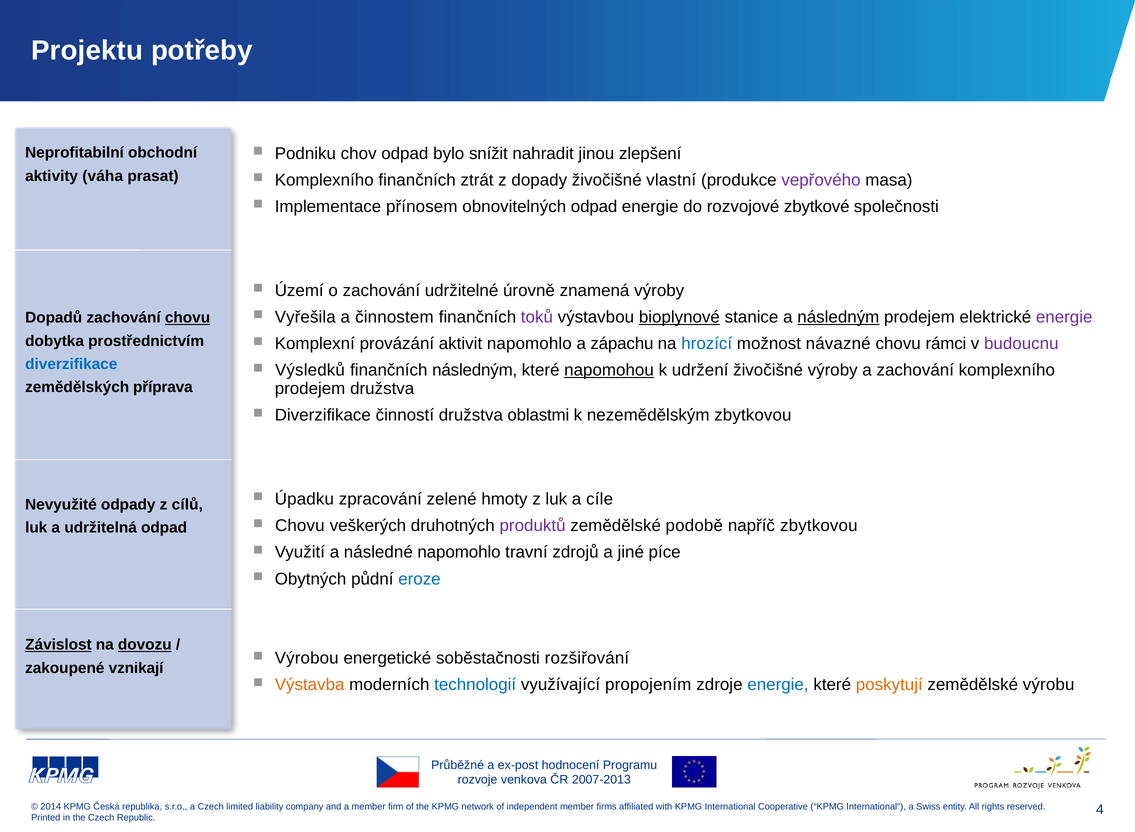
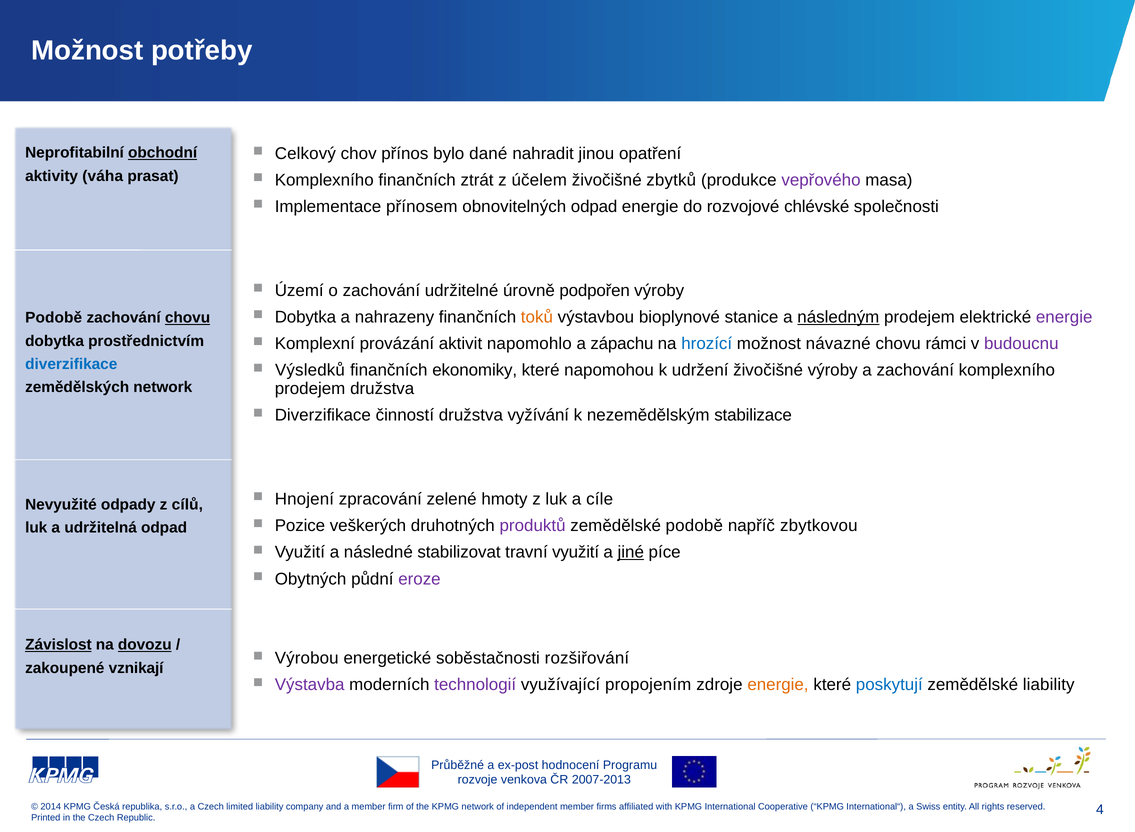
Projektu at (87, 51): Projektu -> Možnost
Podniku: Podniku -> Celkový
chov odpad: odpad -> přínos
snížit: snížit -> dané
zlepšení: zlepšení -> opatření
obchodní underline: none -> present
dopady: dopady -> účelem
vlastní: vlastní -> zbytků
zbytkové: zbytkové -> chlévské
znamená: znamená -> podpořen
Vyřešila at (305, 317): Vyřešila -> Dobytka
činnostem: činnostem -> nahrazeny
toků colour: purple -> orange
bioplynové underline: present -> none
Dopadů at (54, 318): Dopadů -> Podobě
finančních následným: následným -> ekonomiky
napomohou underline: present -> none
zemědělských příprava: příprava -> network
oblastmi: oblastmi -> vyžívání
nezemědělským zbytkovou: zbytkovou -> stabilizace
Úpadku: Úpadku -> Hnojení
Chovu at (300, 525): Chovu -> Pozice
následné napomohlo: napomohlo -> stabilizovat
travní zdrojů: zdrojů -> využití
jiné underline: none -> present
eroze colour: blue -> purple
Výstavba colour: orange -> purple
technologií colour: blue -> purple
energie at (778, 684) colour: blue -> orange
poskytují colour: orange -> blue
zemědělské výrobu: výrobu -> liability
